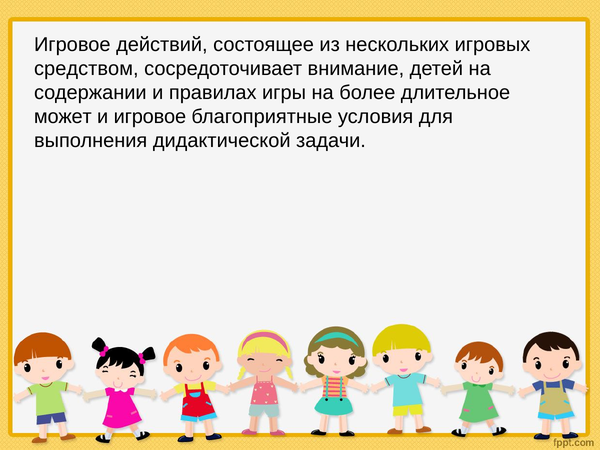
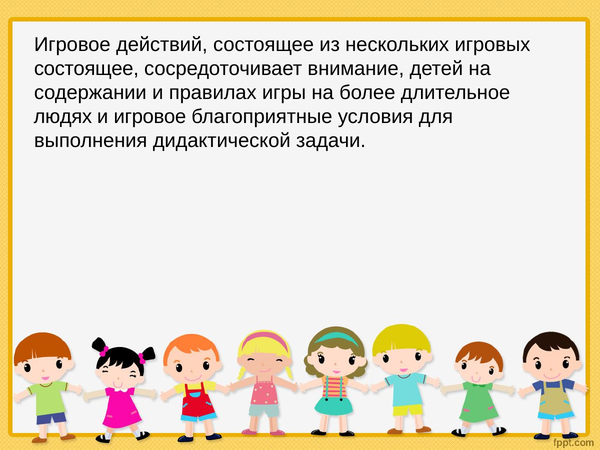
средством at (86, 68): средством -> состоящее
может: может -> людях
